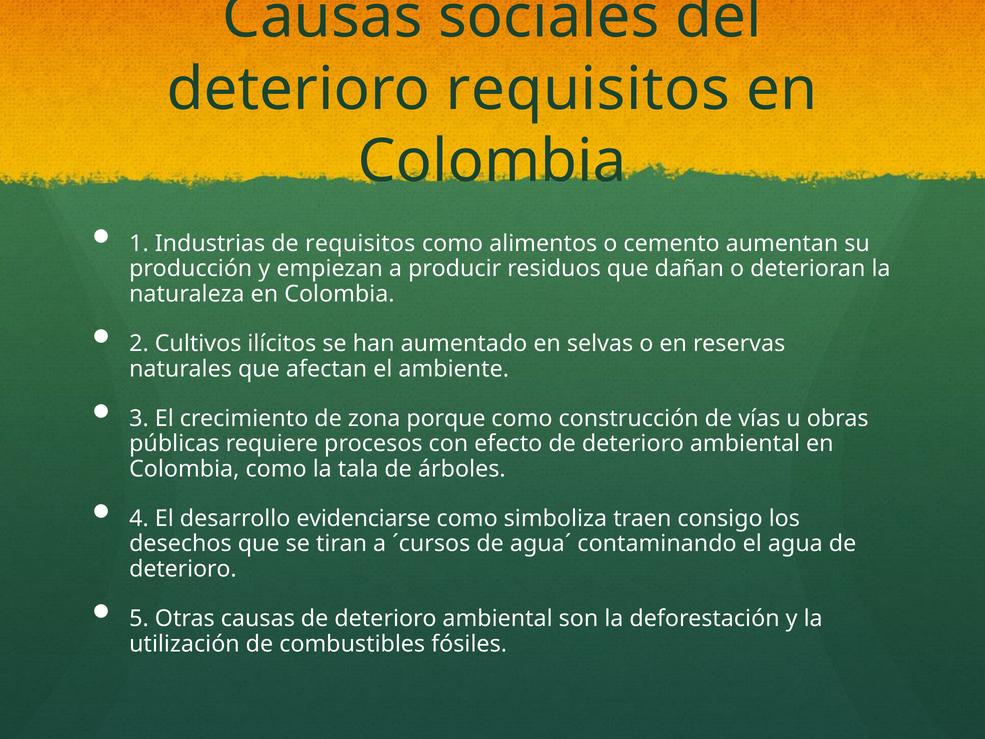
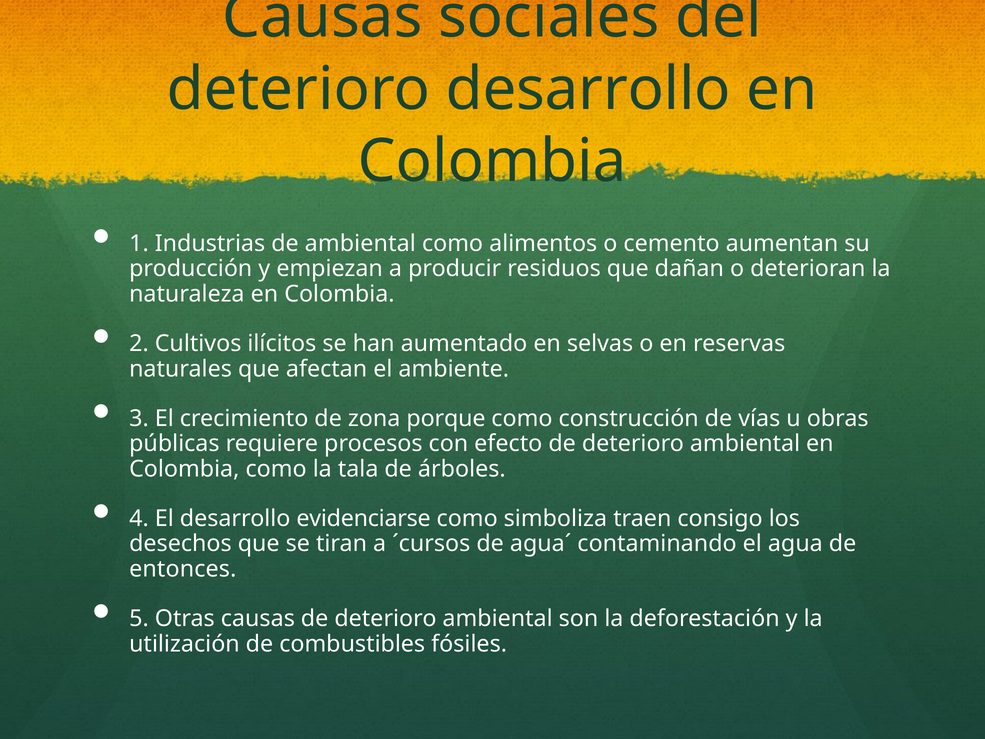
deterioro requisitos: requisitos -> desarrollo
de requisitos: requisitos -> ambiental
deterioro at (183, 569): deterioro -> entonces
